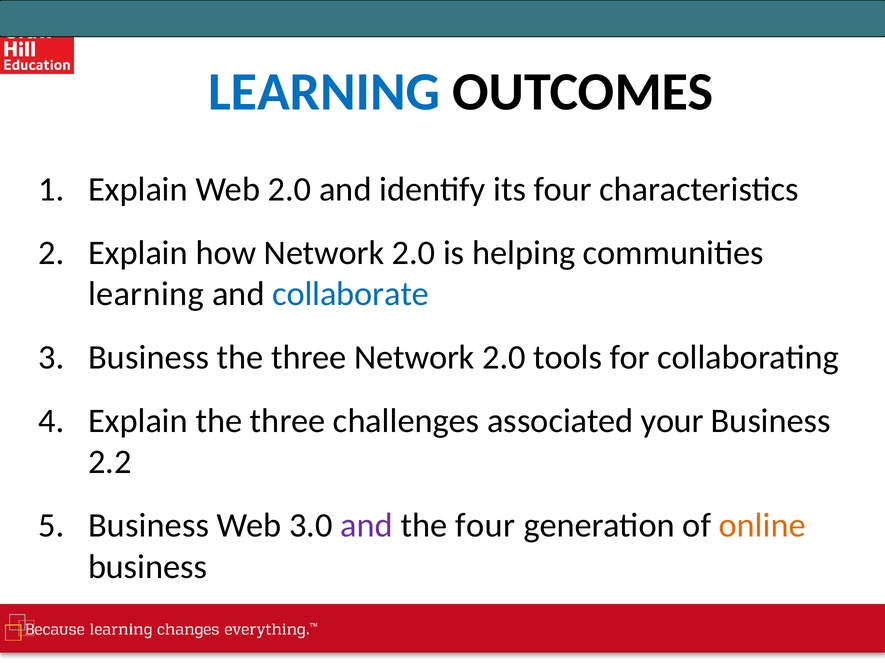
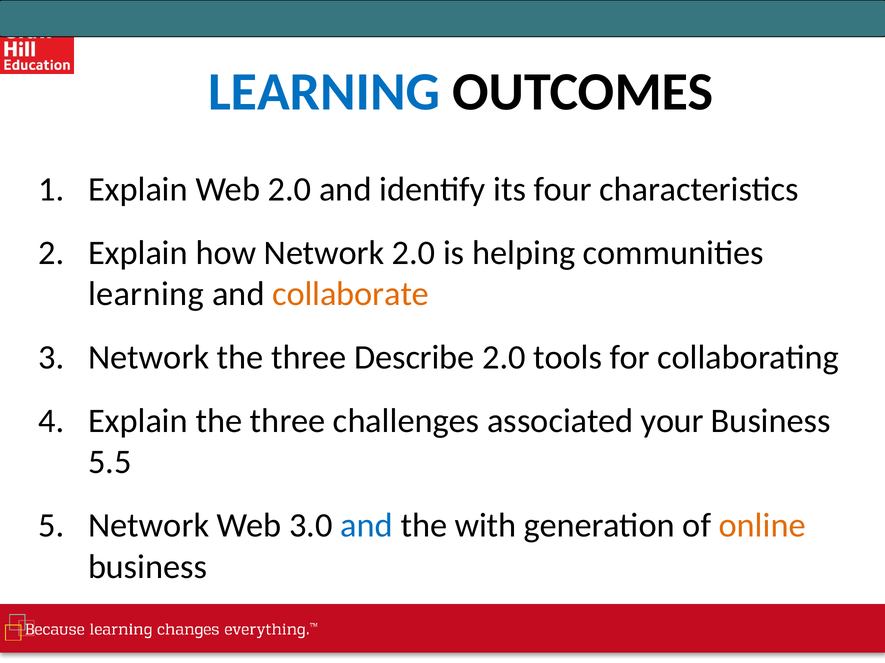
collaborate colour: blue -> orange
Business at (149, 358): Business -> Network
three Network: Network -> Describe
2.2: 2.2 -> 5.5
Business at (149, 526): Business -> Network
and at (367, 526) colour: purple -> blue
the four: four -> with
